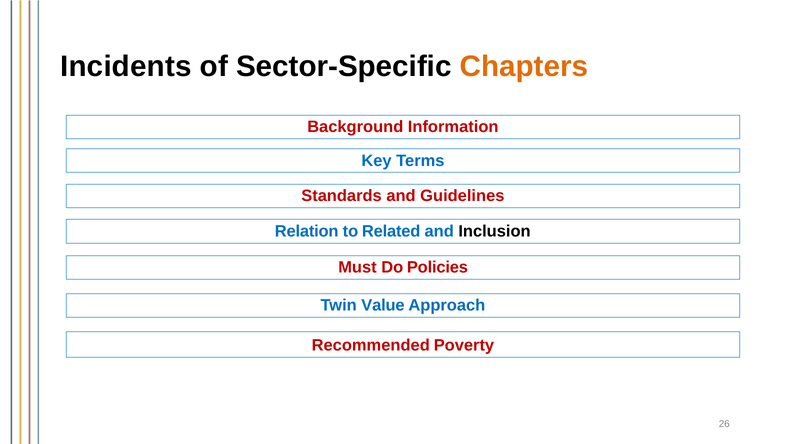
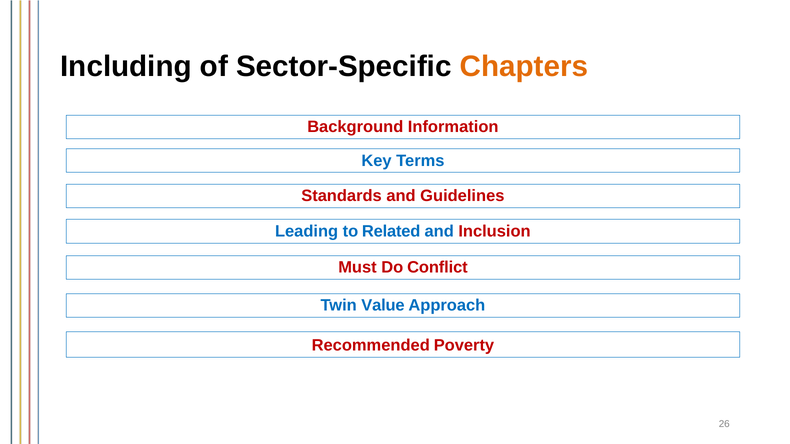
Incidents: Incidents -> Including
Relation: Relation -> Leading
Inclusion colour: black -> red
Policies: Policies -> Conflict
